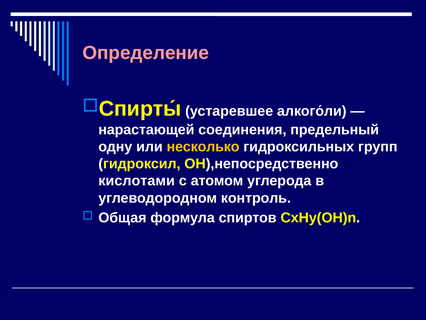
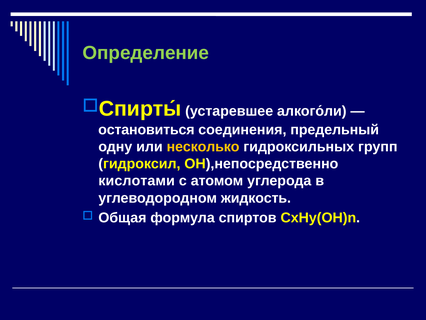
Определение colour: pink -> light green
нарастающей: нарастающей -> остановиться
контроль: контроль -> жидкость
